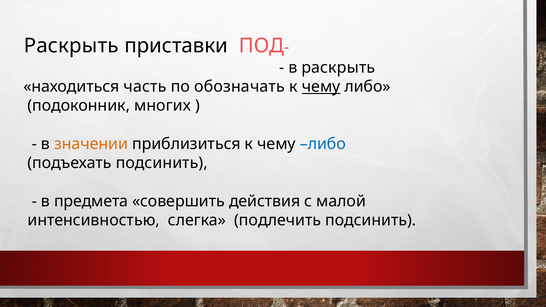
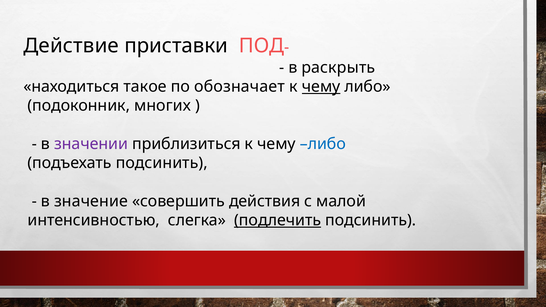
Раскрыть at (71, 46): Раскрыть -> Действие
часть: часть -> такое
обозначать: обозначать -> обозначает
значении colour: orange -> purple
предмета: предмета -> значение
подлечить underline: none -> present
